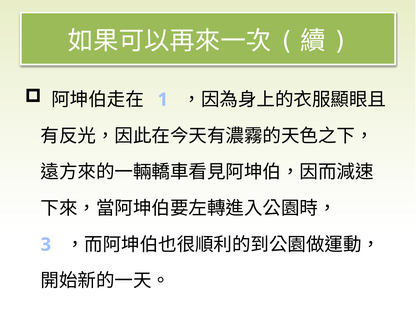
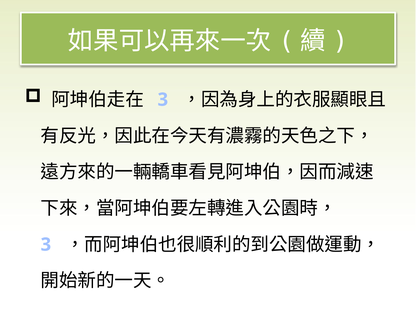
1 at (163, 100): 1 -> 3
